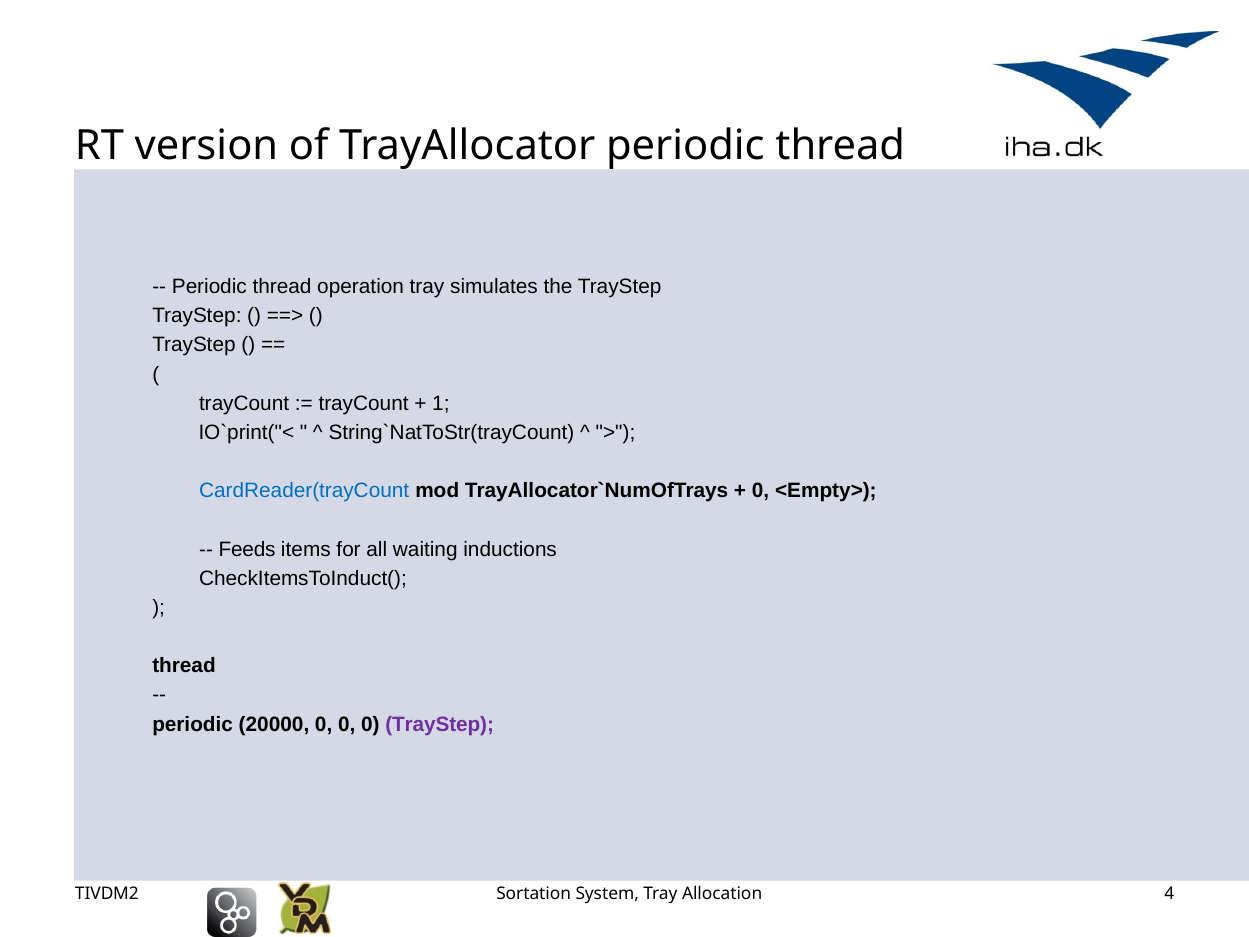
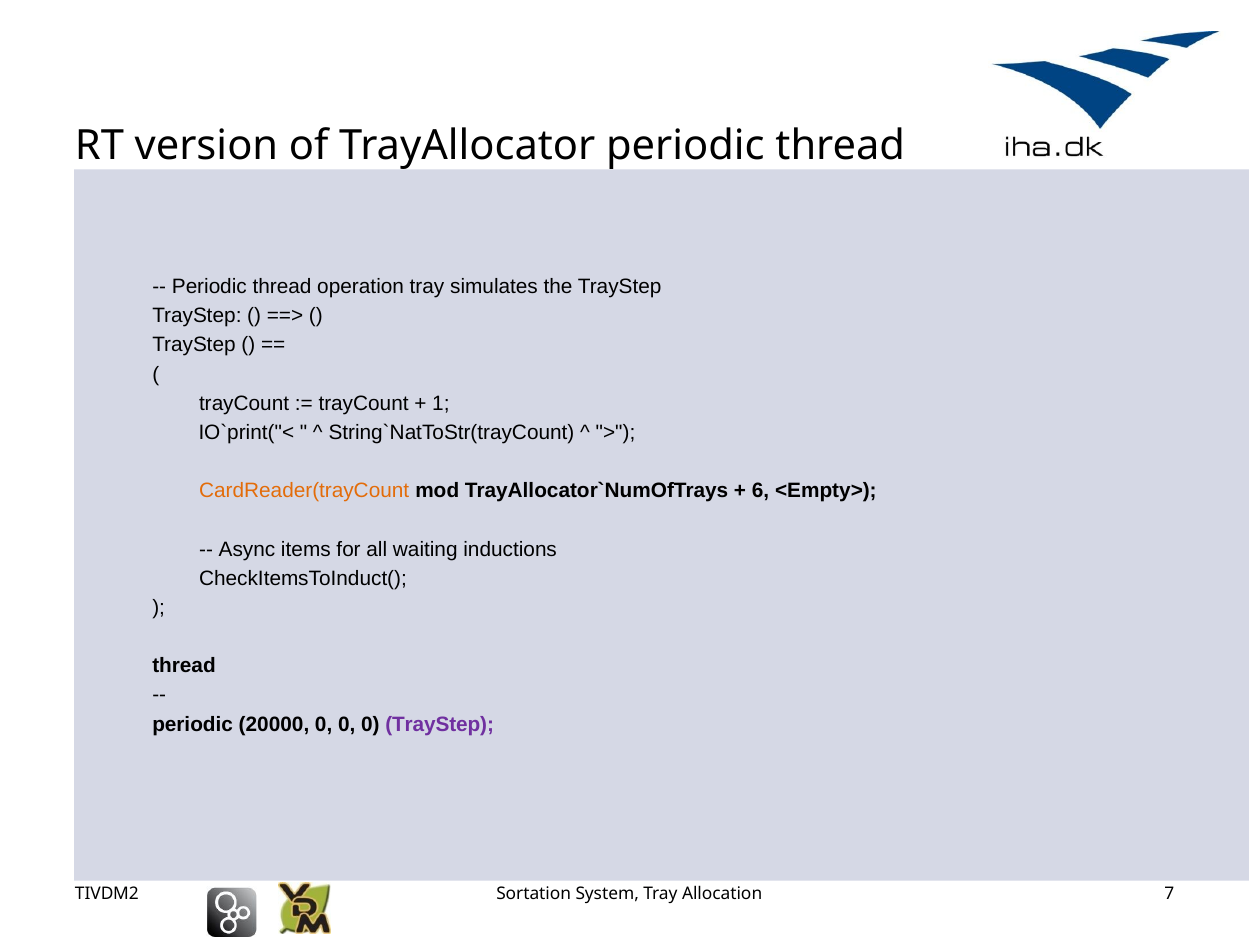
CardReader(trayCount colour: blue -> orange
0 at (761, 491): 0 -> 6
Feeds: Feeds -> Async
4: 4 -> 7
